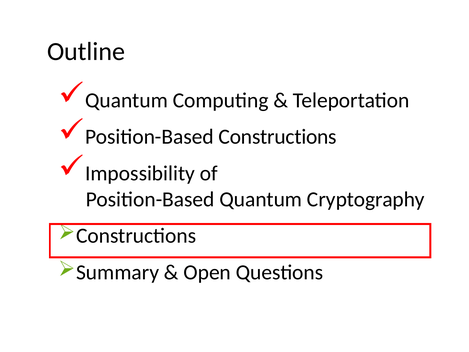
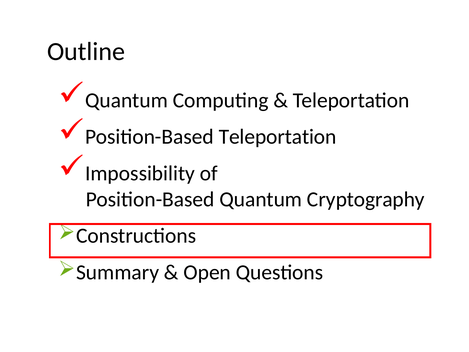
Position-Based Constructions: Constructions -> Teleportation
